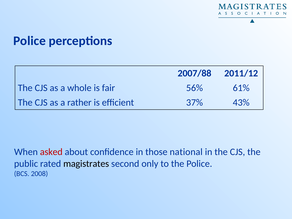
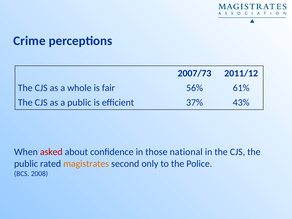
Police at (29, 41): Police -> Crime
2007/88: 2007/88 -> 2007/73
a rather: rather -> public
magistrates colour: black -> orange
